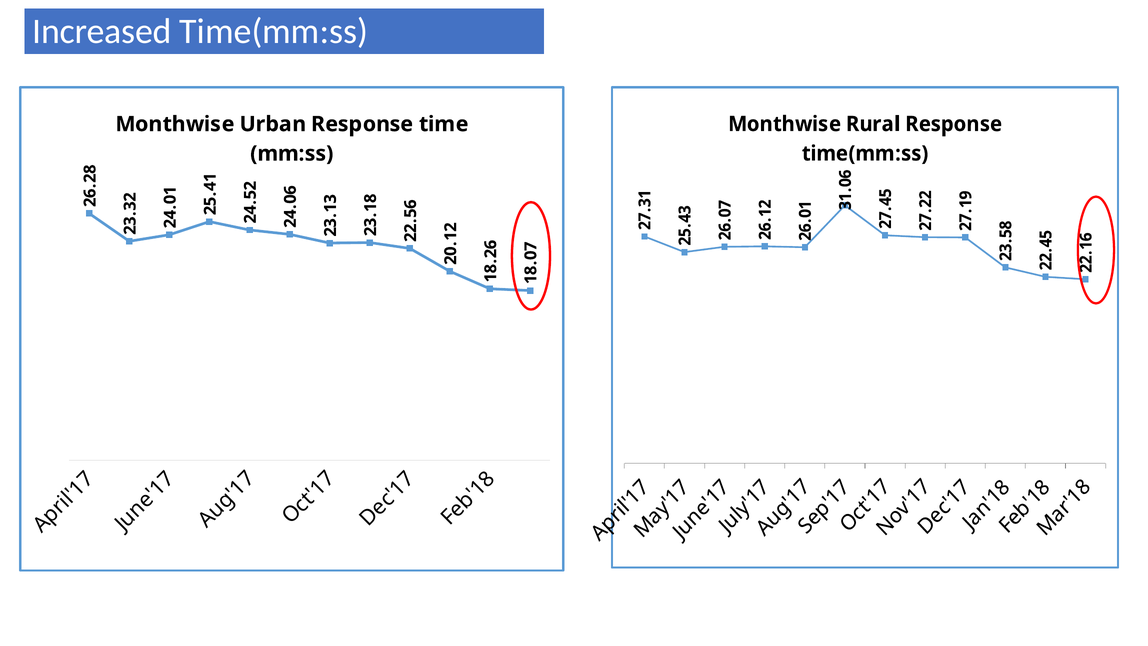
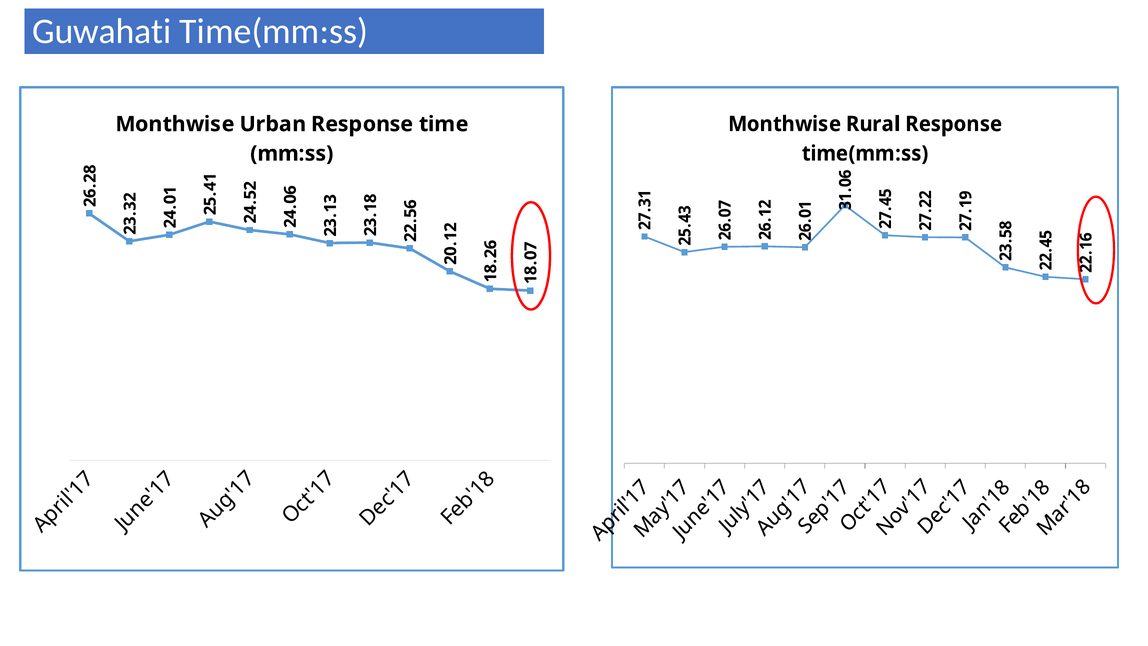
Increased: Increased -> Guwahati
